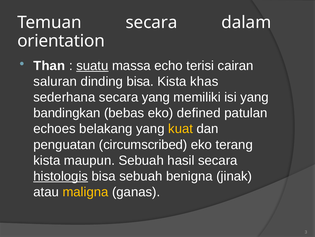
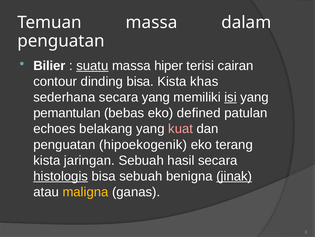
Temuan secara: secara -> massa
orientation at (61, 41): orientation -> penguatan
Than: Than -> Bilier
echo: echo -> hiper
saluran: saluran -> contour
isi underline: none -> present
bandingkan: bandingkan -> pemantulan
kuat colour: yellow -> pink
circumscribed: circumscribed -> hipoekogenik
maupun: maupun -> jaringan
jinak underline: none -> present
